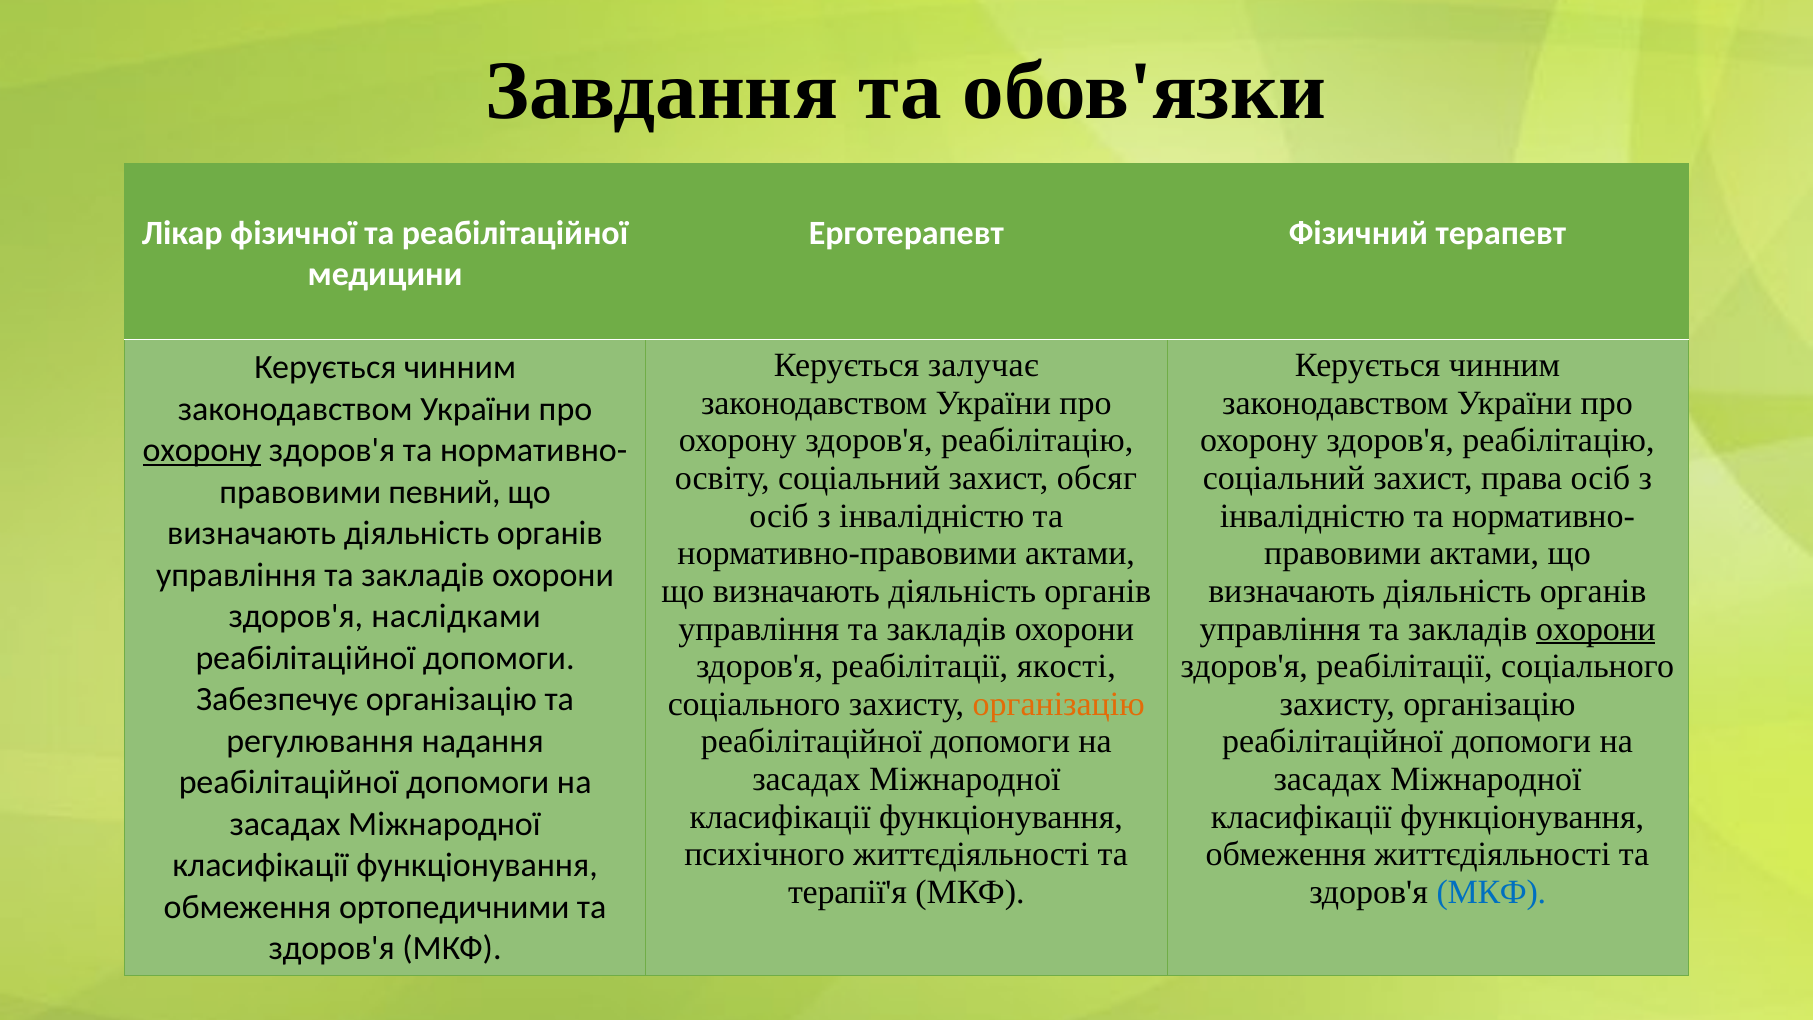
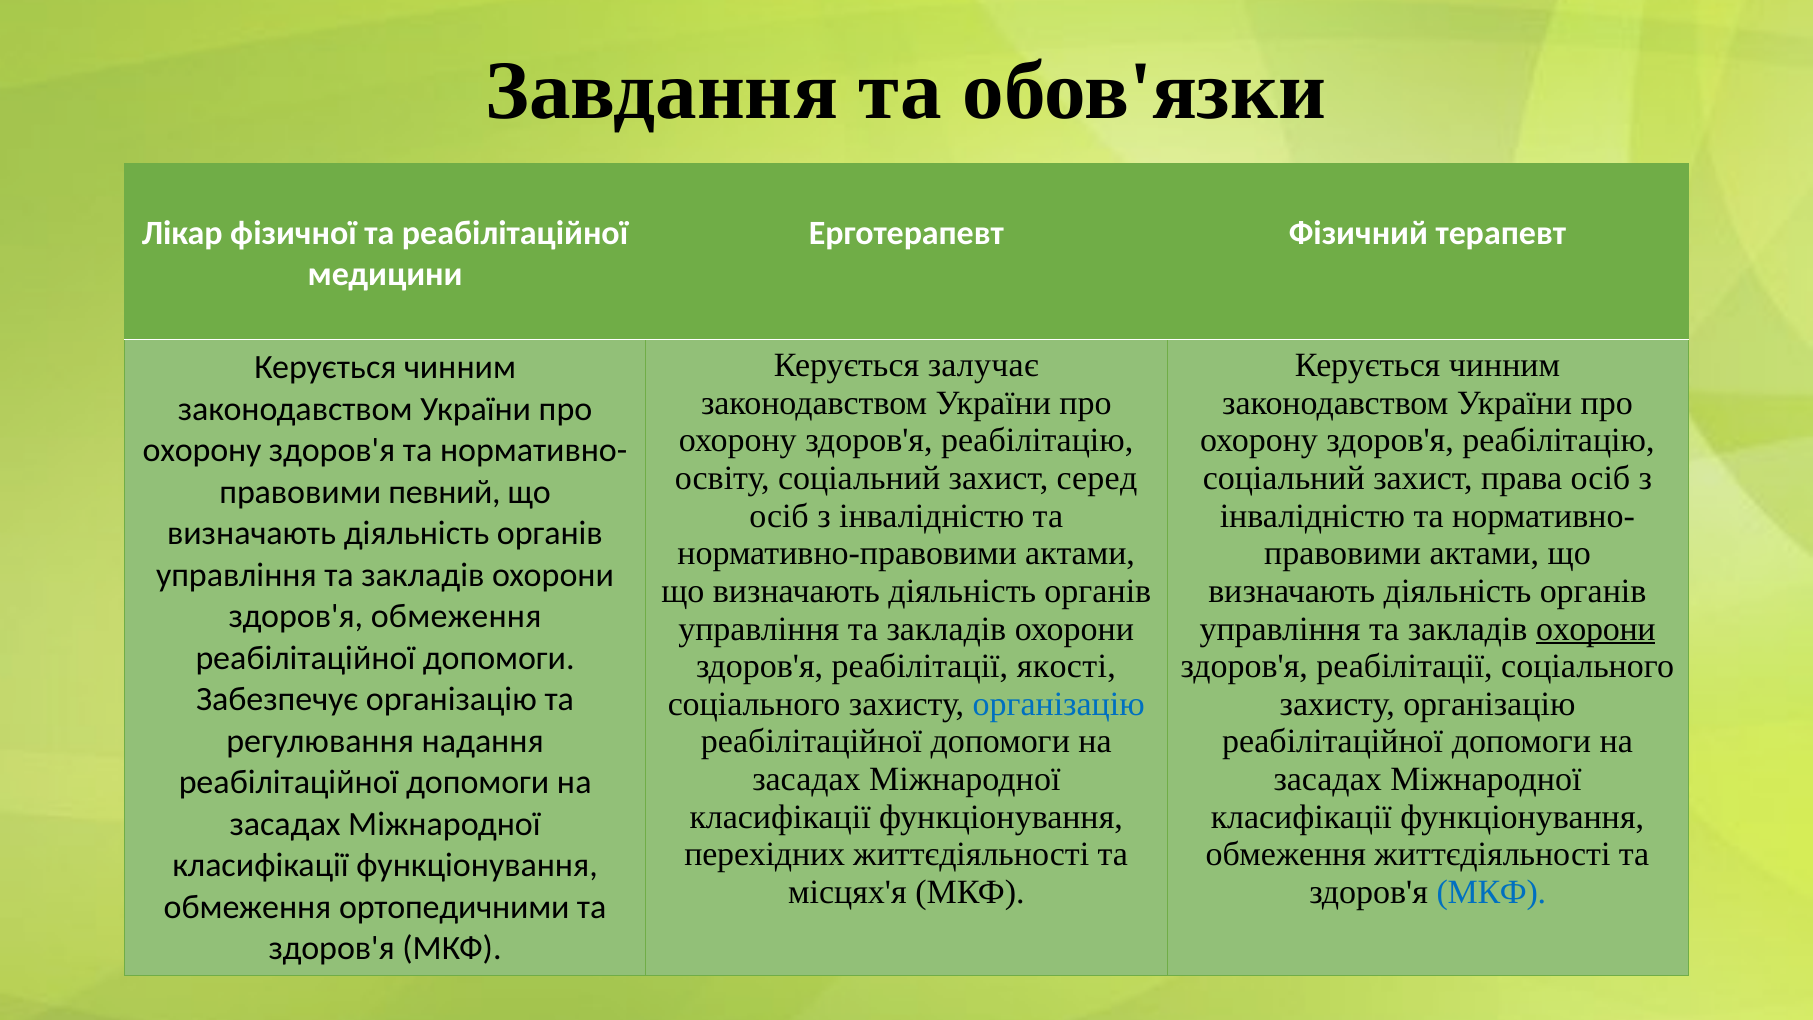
охорону at (202, 450) underline: present -> none
обсяг: обсяг -> серед
здоров'я наслідками: наслідками -> обмеження
організацію at (1059, 704) colour: orange -> blue
психічного: психічного -> перехідних
терапії'я: терапії'я -> місцях'я
